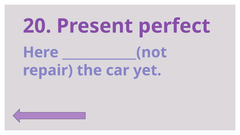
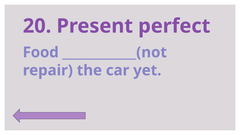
Here: Here -> Food
